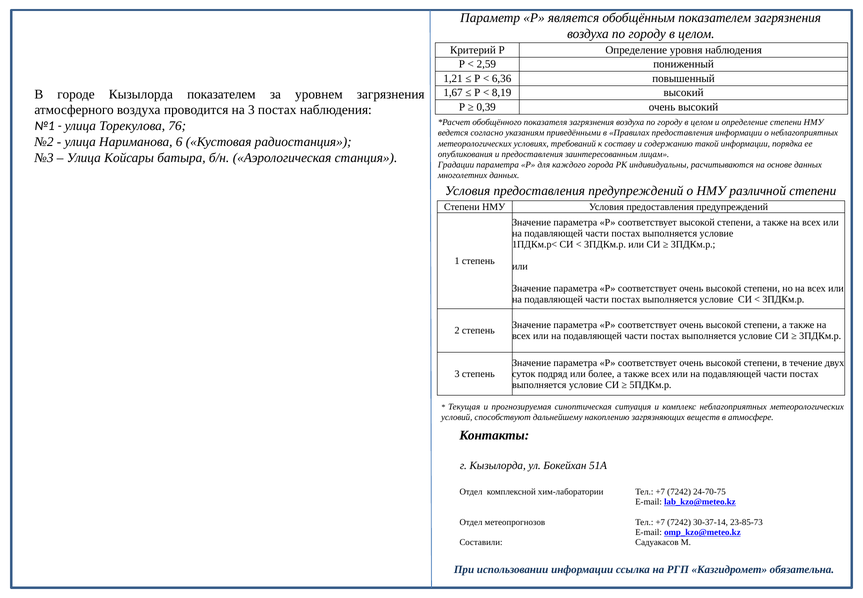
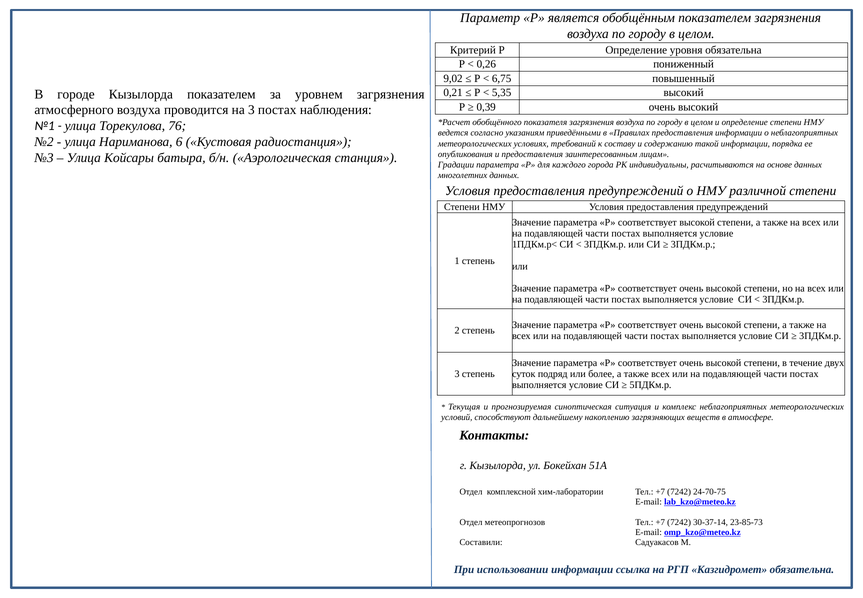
уровня наблюдения: наблюдения -> обязательна
2,59: 2,59 -> 0,26
1,21: 1,21 -> 9,02
6,36: 6,36 -> 6,75
1,67: 1,67 -> 0,21
8,19: 8,19 -> 5,35
